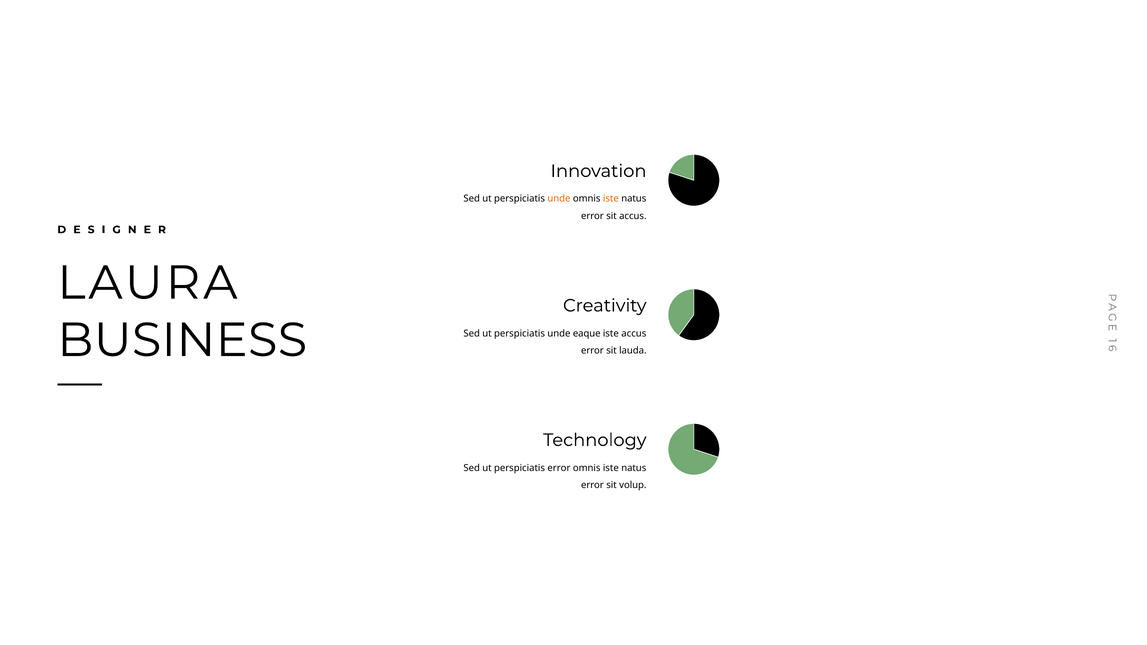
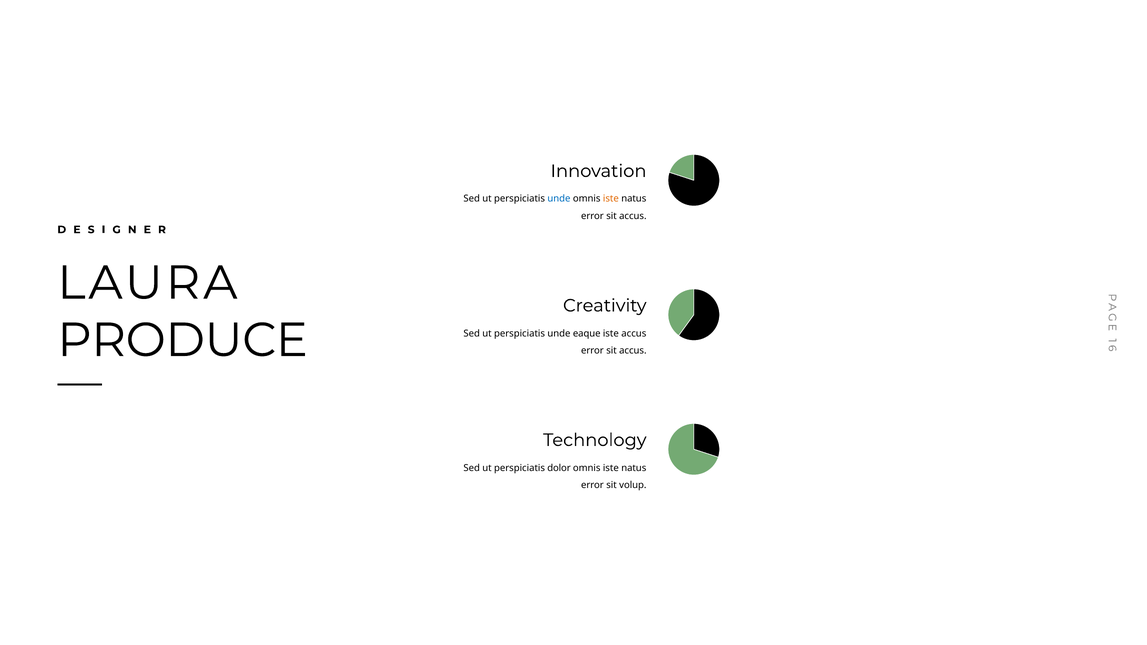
unde at (559, 199) colour: orange -> blue
BUSINESS: BUSINESS -> PRODUCE
lauda at (633, 351): lauda -> accus
perspiciatis error: error -> dolor
